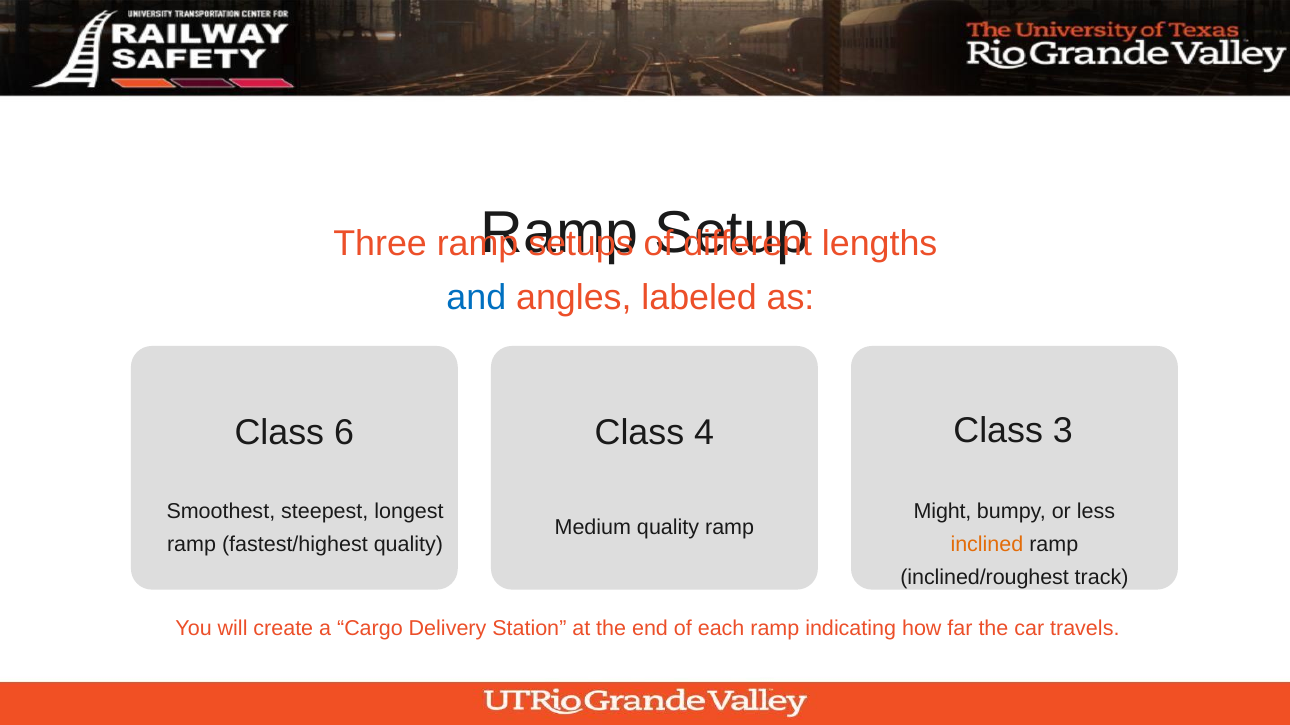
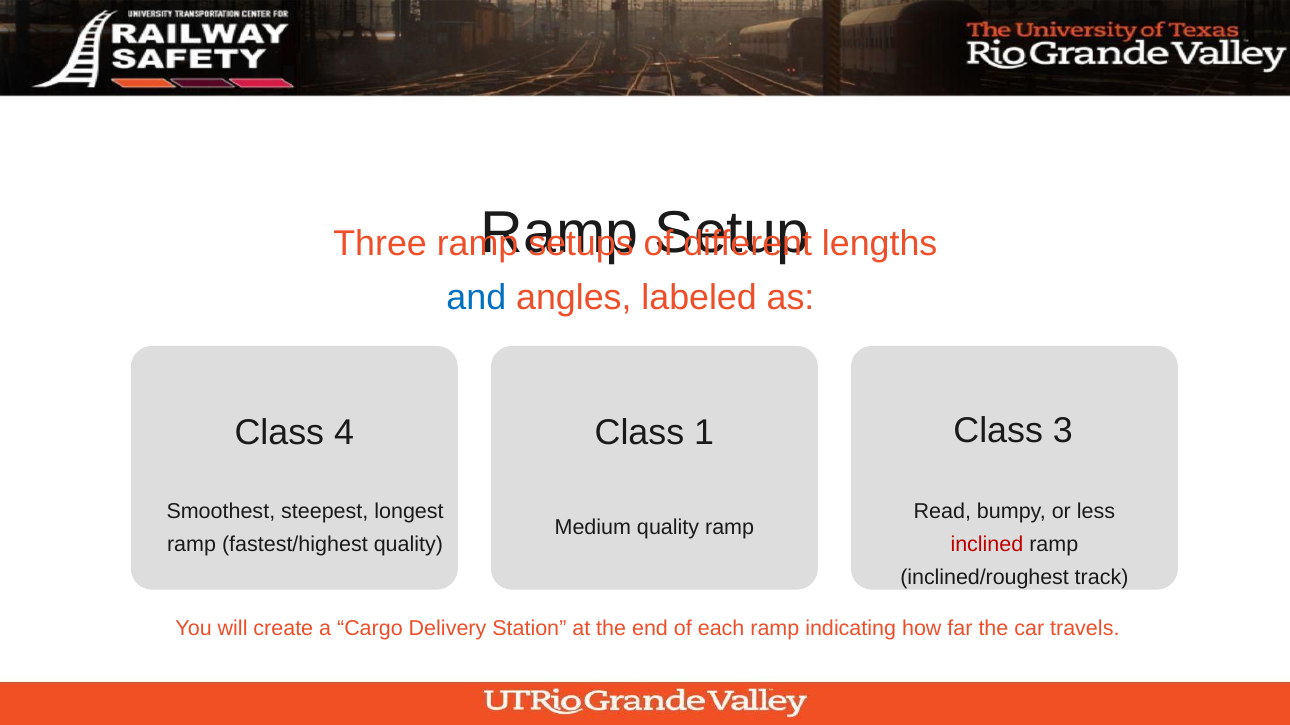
6: 6 -> 4
4: 4 -> 1
Might: Might -> Read
inclined colour: orange -> red
